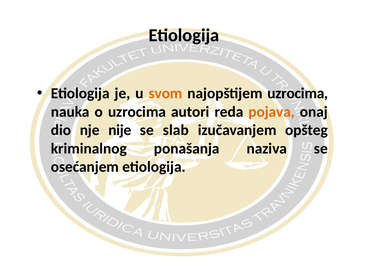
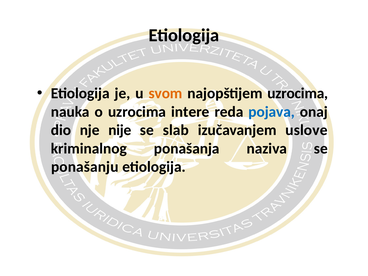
autori: autori -> intere
pojava colour: orange -> blue
opšteg: opšteg -> uslove
osećanjem: osećanjem -> ponašanju
